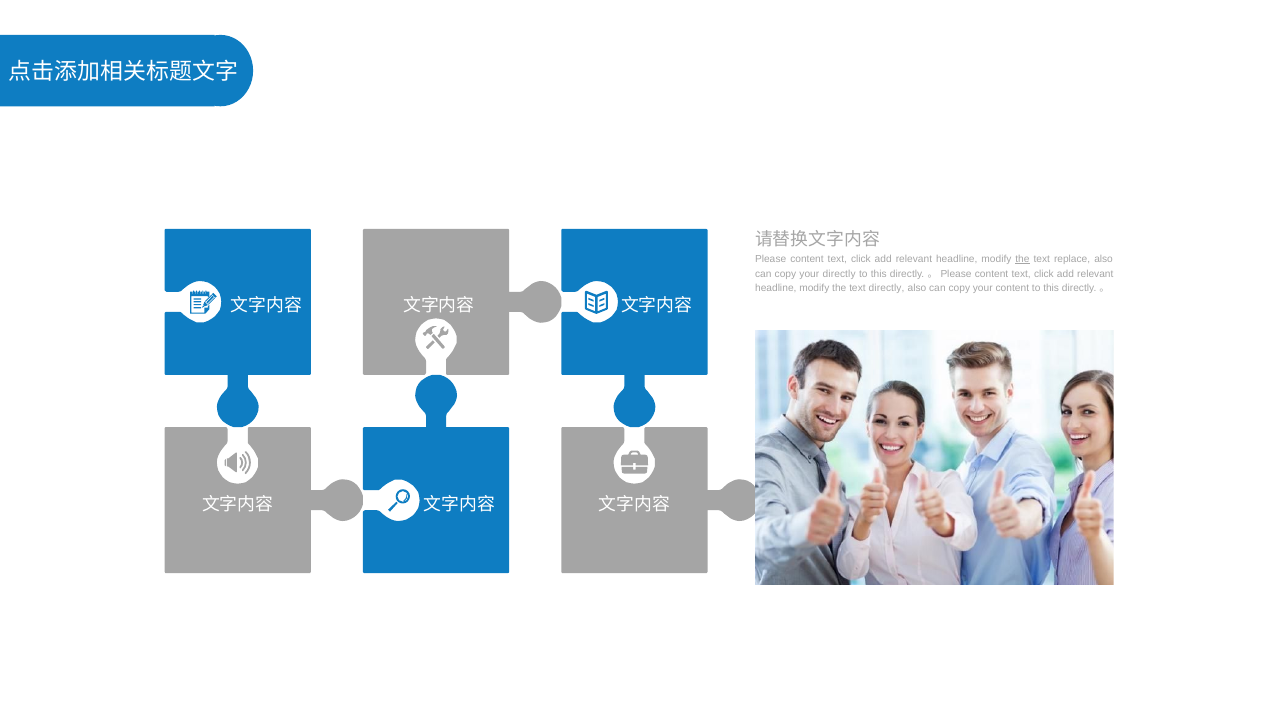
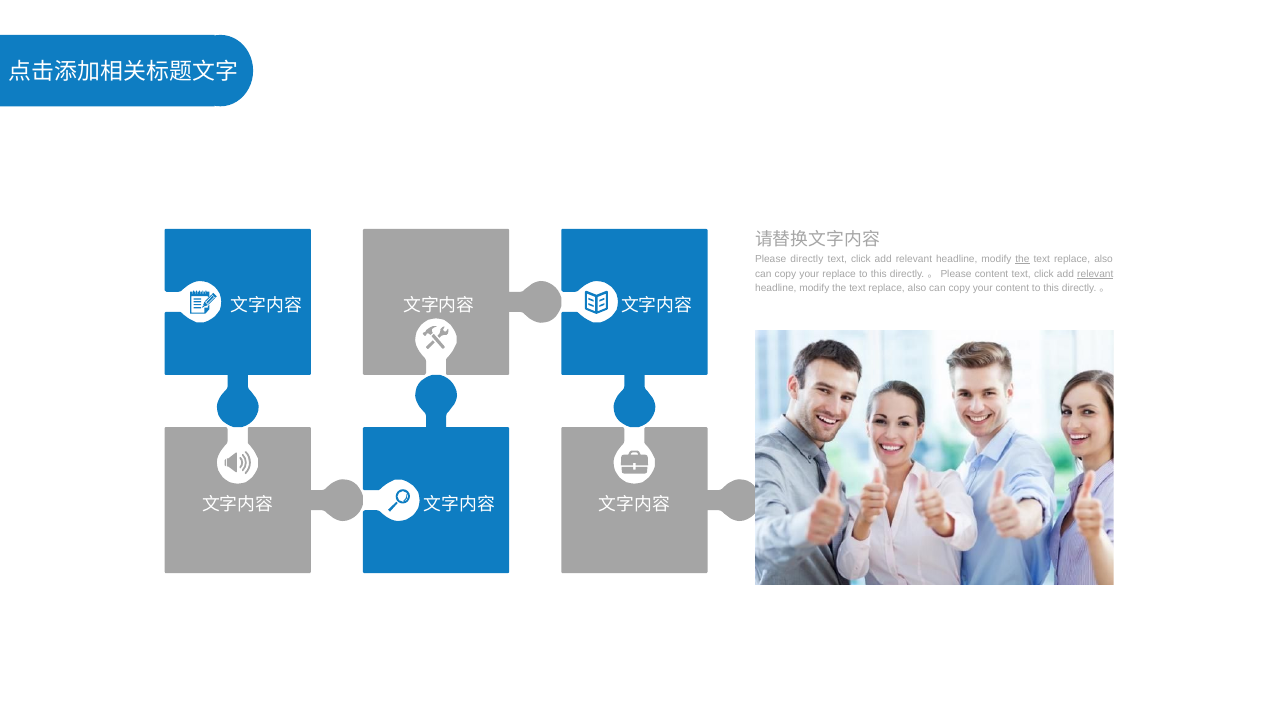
content at (807, 259): content -> directly
your directly: directly -> replace
relevant at (1095, 274) underline: none -> present
directly at (887, 289): directly -> replace
